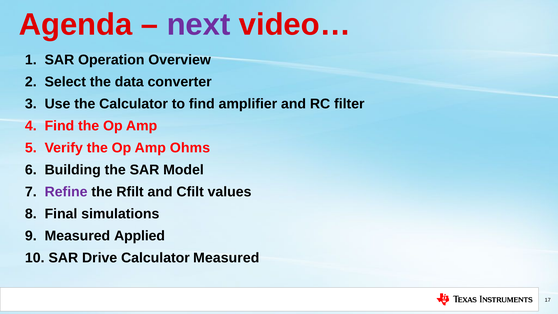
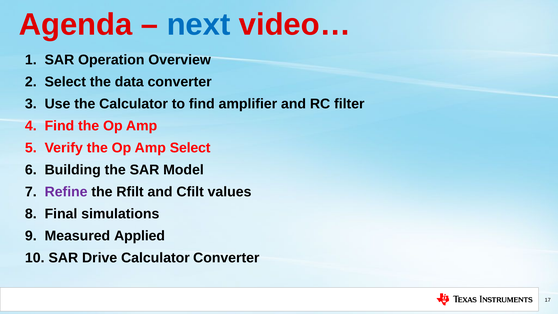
next colour: purple -> blue
Amp Ohms: Ohms -> Select
Calculator Measured: Measured -> Converter
